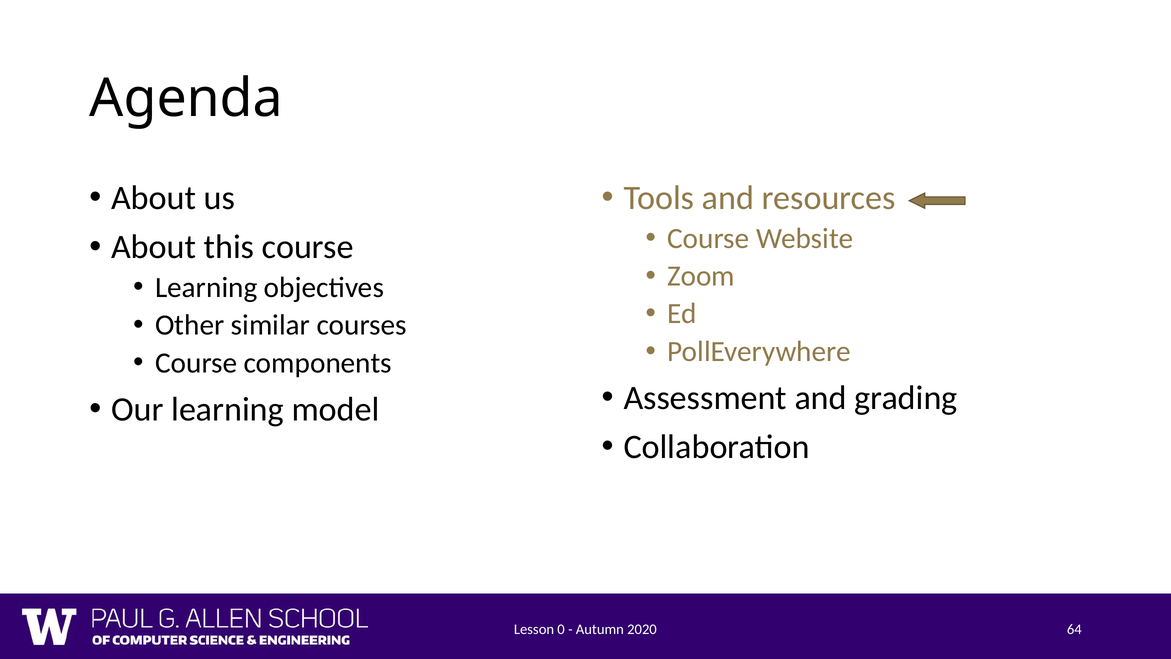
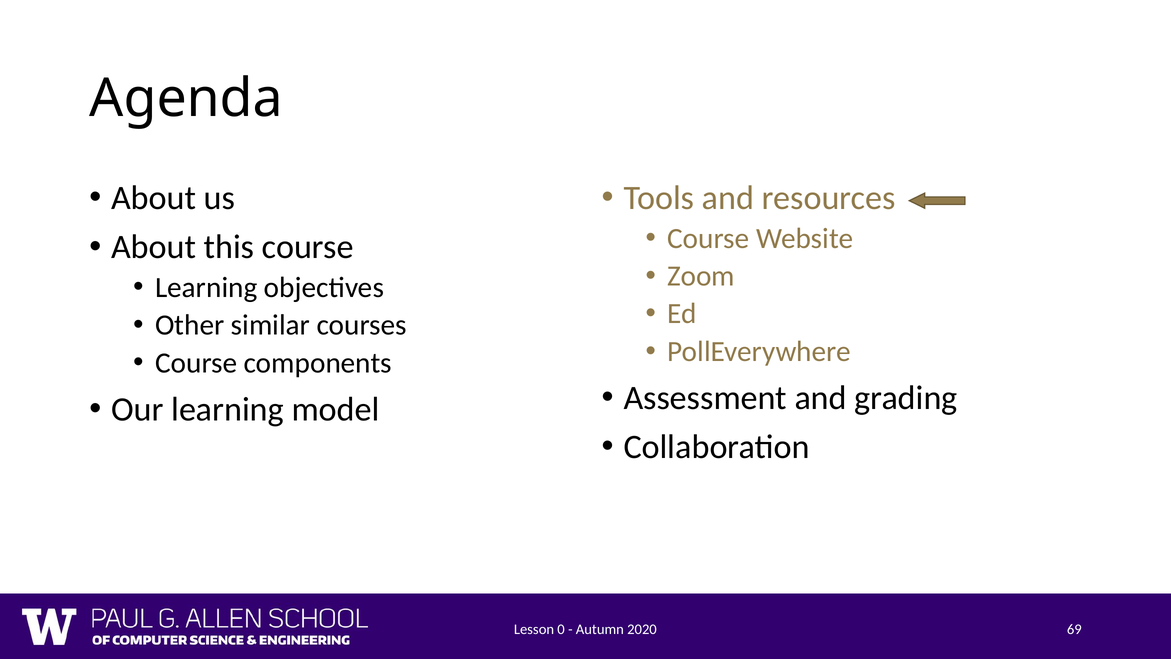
64: 64 -> 69
